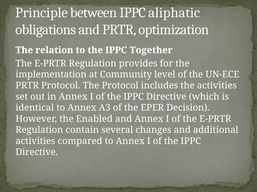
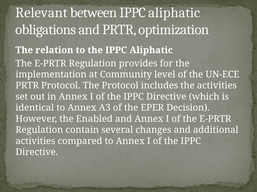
Principle: Principle -> Relevant
the IPPC Together: Together -> Aliphatic
